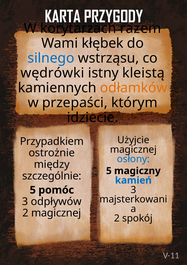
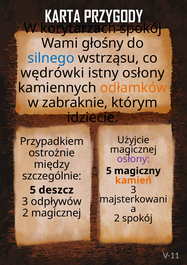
korytarzach razem: razem -> spokój
kłębek: kłębek -> głośny
istny kleistą: kleistą -> osłony
przepaści: przepaści -> zabraknie
osłony at (133, 159) colour: blue -> purple
kamień colour: blue -> orange
pomóc: pomóc -> deszcz
